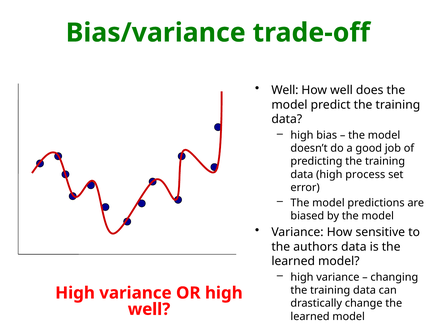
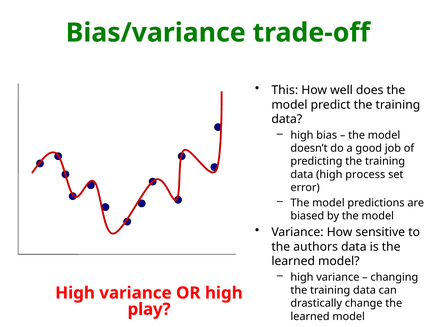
Well at (285, 90): Well -> This
well at (149, 309): well -> play
